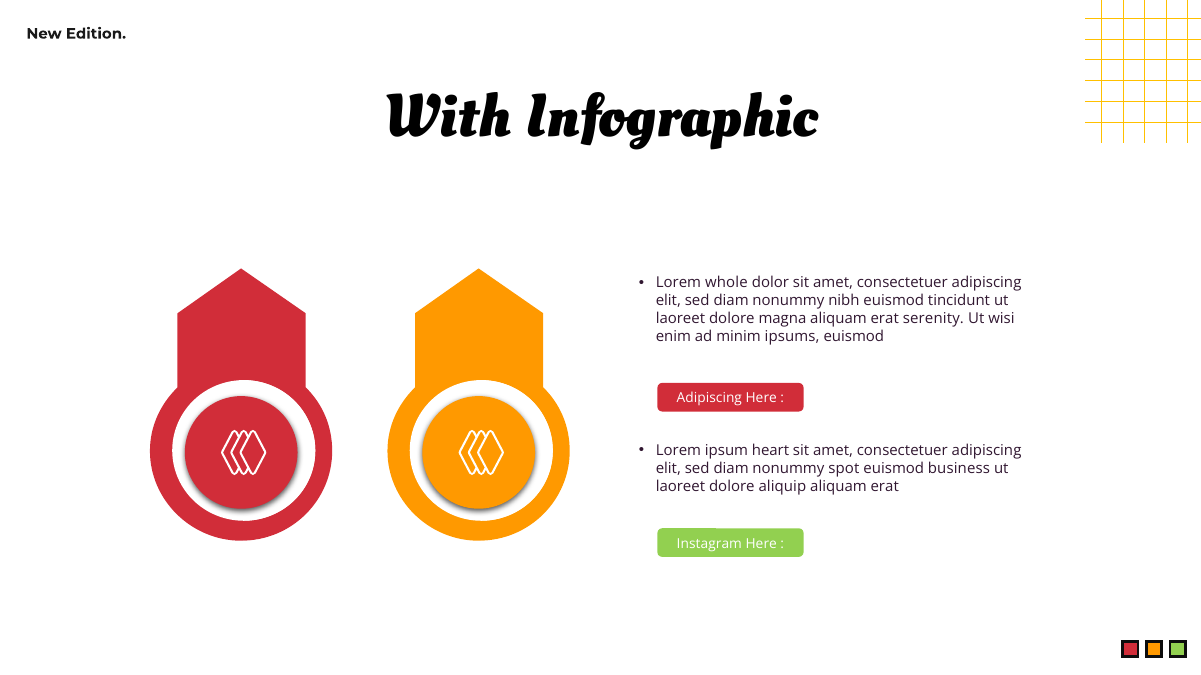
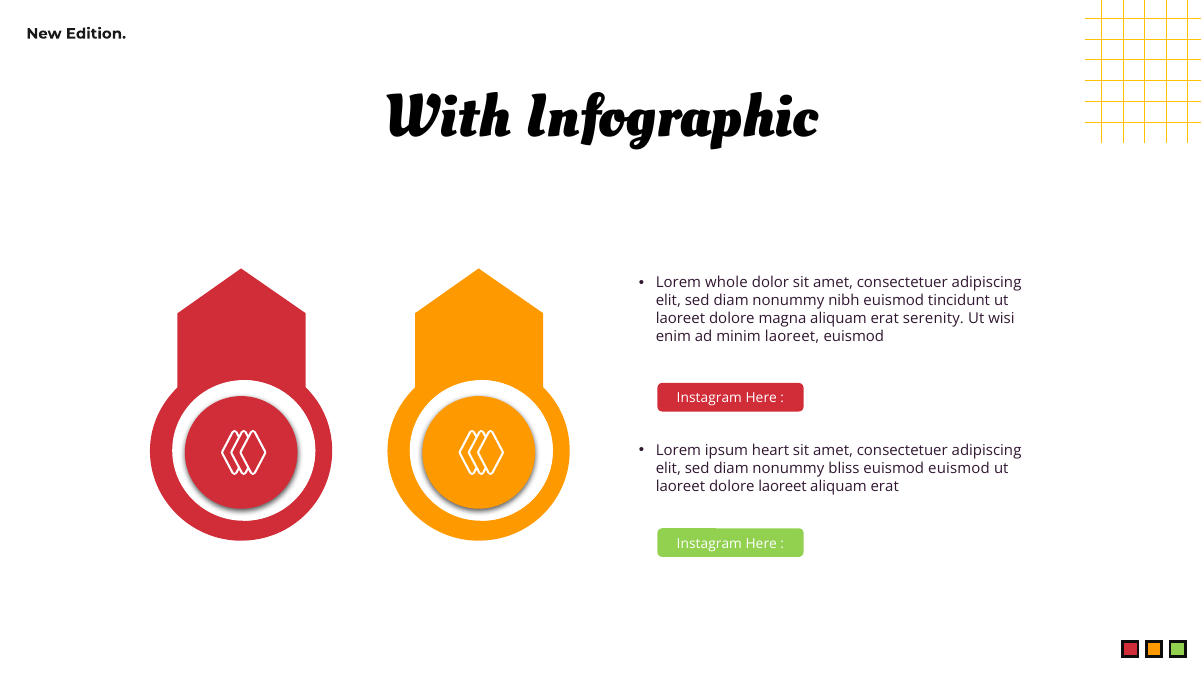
minim ipsums: ipsums -> laoreet
Adipiscing at (709, 398): Adipiscing -> Instagram
spot: spot -> bliss
euismod business: business -> euismod
dolore aliquip: aliquip -> laoreet
